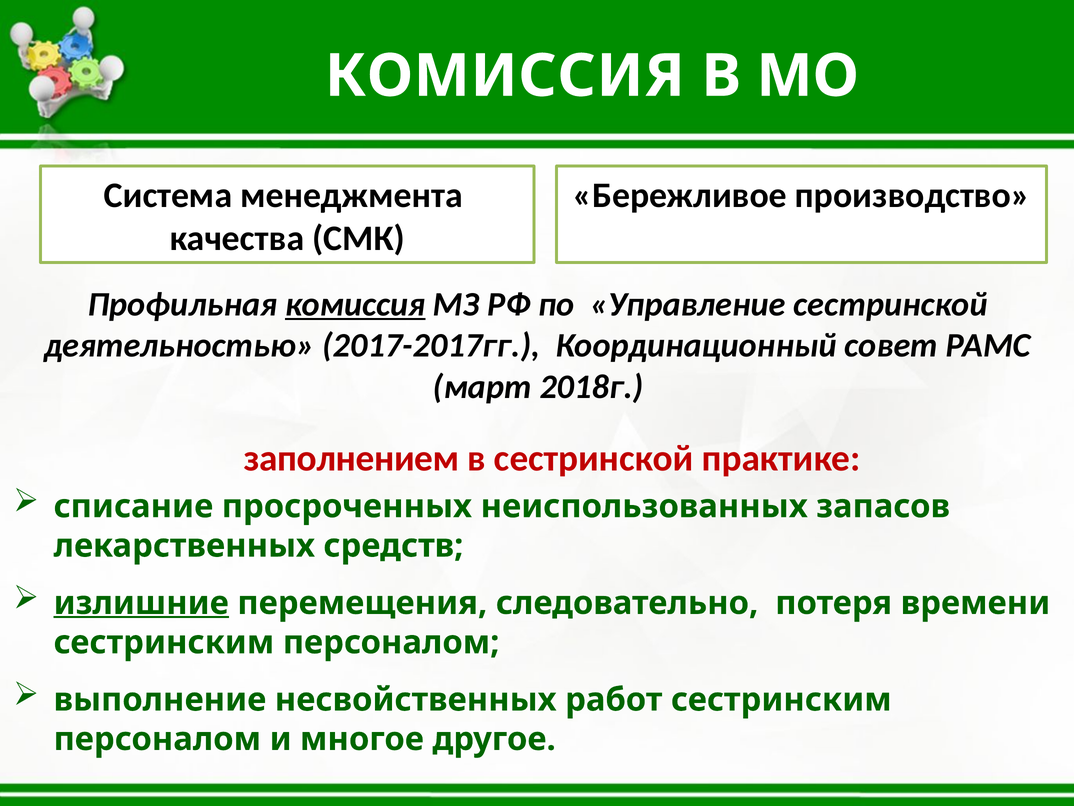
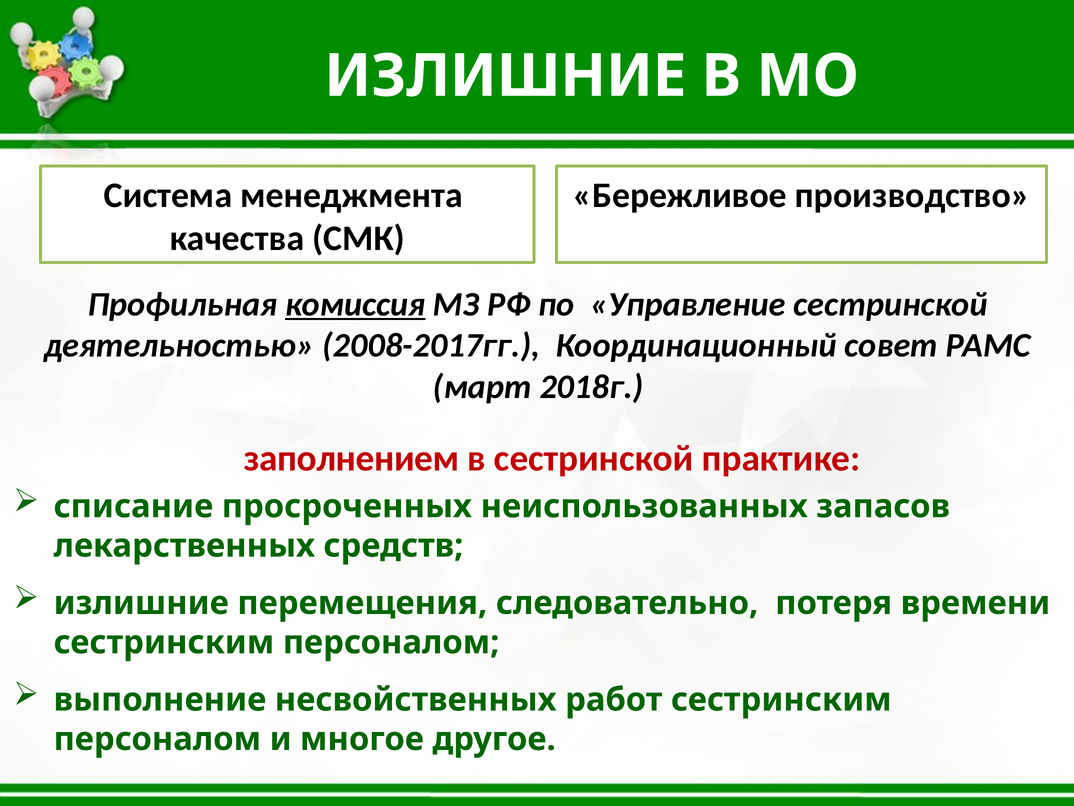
КОМИССИЯ at (505, 76): КОМИССИЯ -> ИЗЛИШНИЕ
2017-2017гг: 2017-2017гг -> 2008-2017гг
излишние at (141, 603) underline: present -> none
